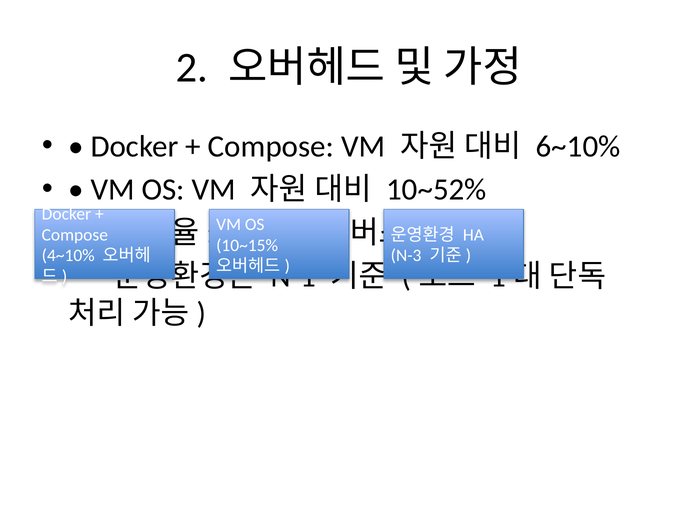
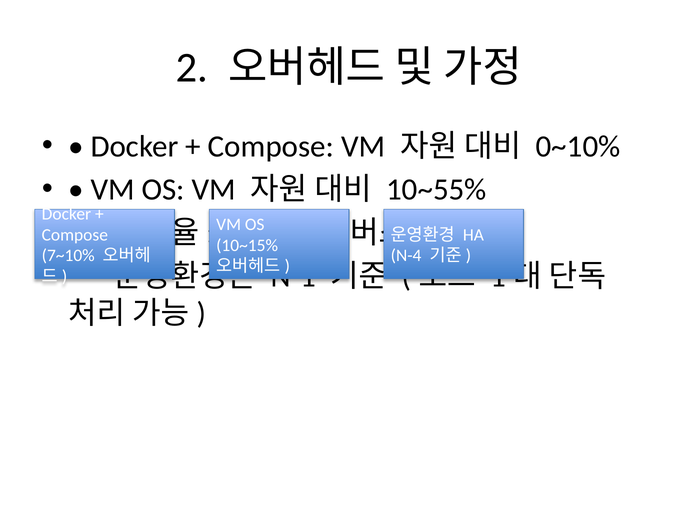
6~10%: 6~10% -> 0~10%
10~52%: 10~52% -> 10~55%
4~10%: 4~10% -> 7~10%
N-3: N-3 -> N-4
